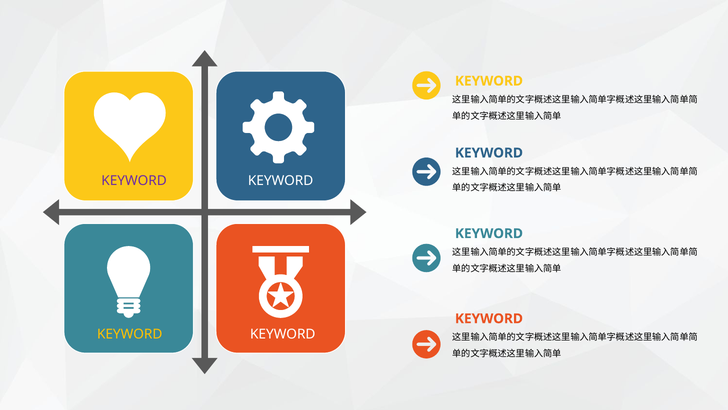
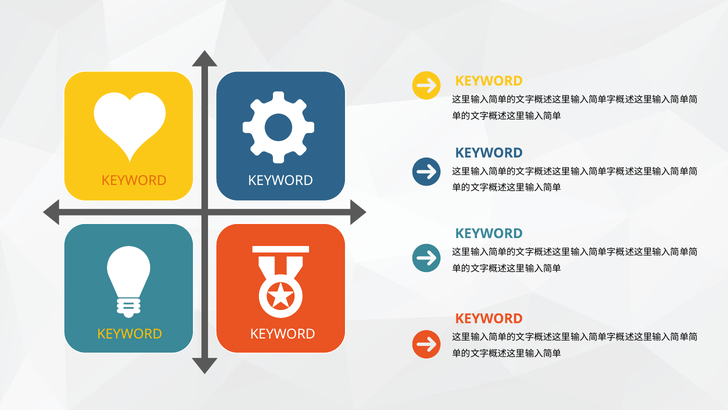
KEYWORD at (134, 180) colour: purple -> orange
